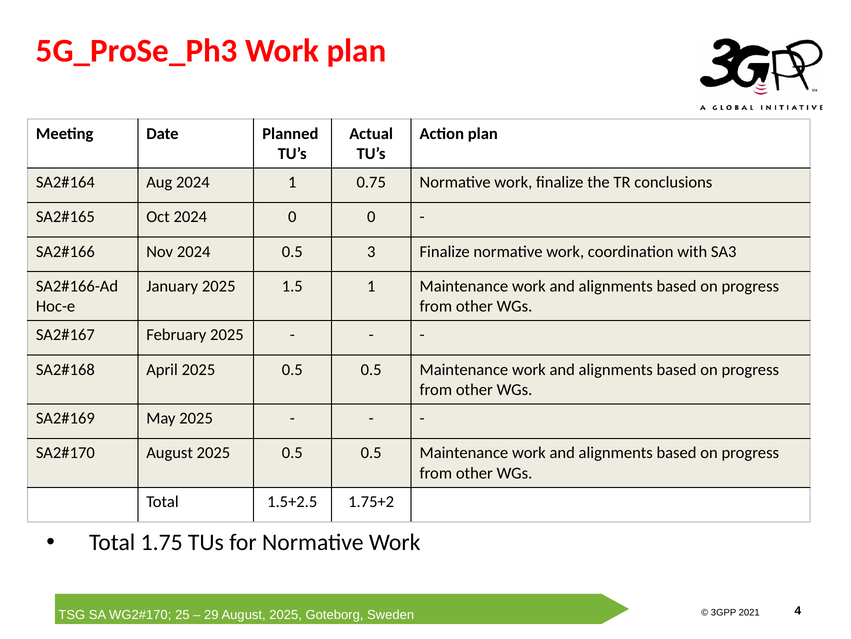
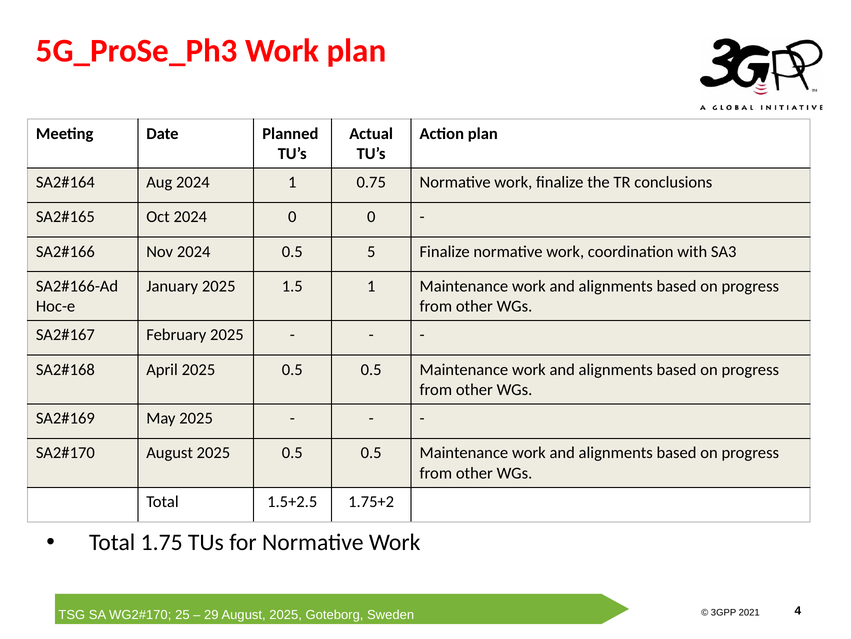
3: 3 -> 5
